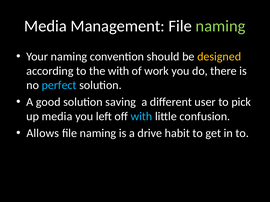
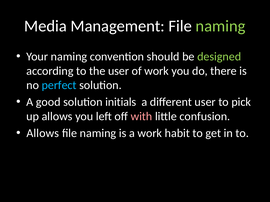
designed colour: yellow -> light green
the with: with -> user
saving: saving -> initials
up media: media -> allows
with at (141, 117) colour: light blue -> pink
a drive: drive -> work
